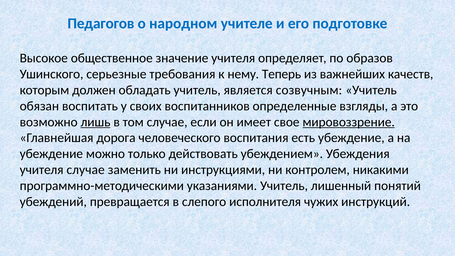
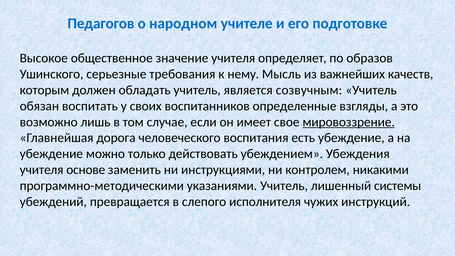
Теперь: Теперь -> Мысль
лишь underline: present -> none
учителя случае: случае -> основе
понятий: понятий -> системы
